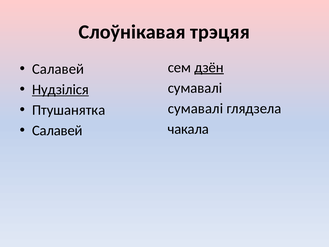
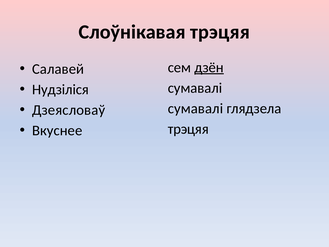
Нудзіліся underline: present -> none
Птушанятка: Птушанятка -> Дзеясловаў
Салавей at (57, 130): Салавей -> Вкуснее
чакала at (188, 129): чакала -> трэцяя
